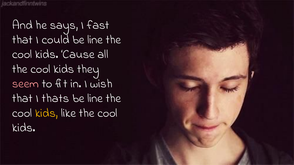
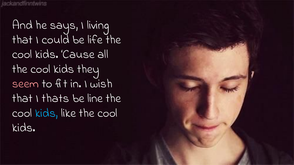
fast: fast -> living
could be line: line -> life
kids at (46, 113) colour: yellow -> light blue
